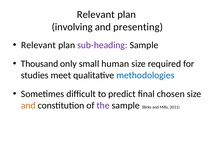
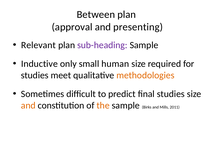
Relevant at (96, 15): Relevant -> Between
involving: involving -> approval
Thousand: Thousand -> Inductive
methodologies colour: blue -> orange
final chosen: chosen -> studies
the colour: purple -> orange
